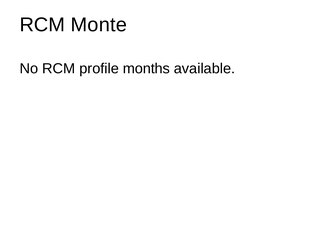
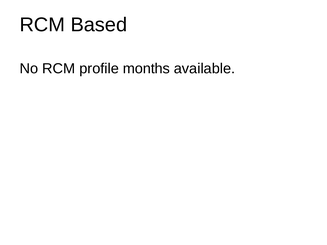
Monte: Monte -> Based
